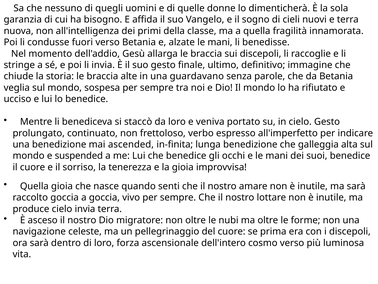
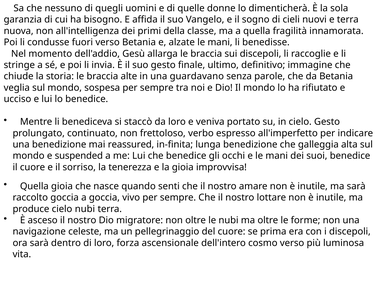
ascended: ascended -> reassured
cielo invia: invia -> nubi
